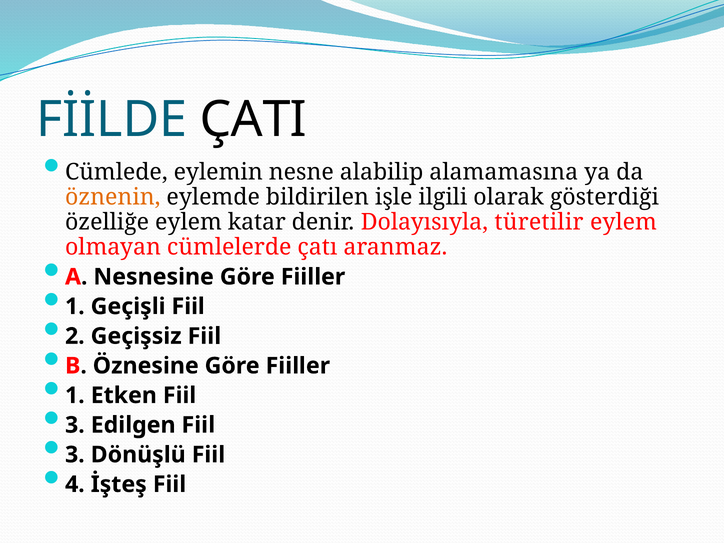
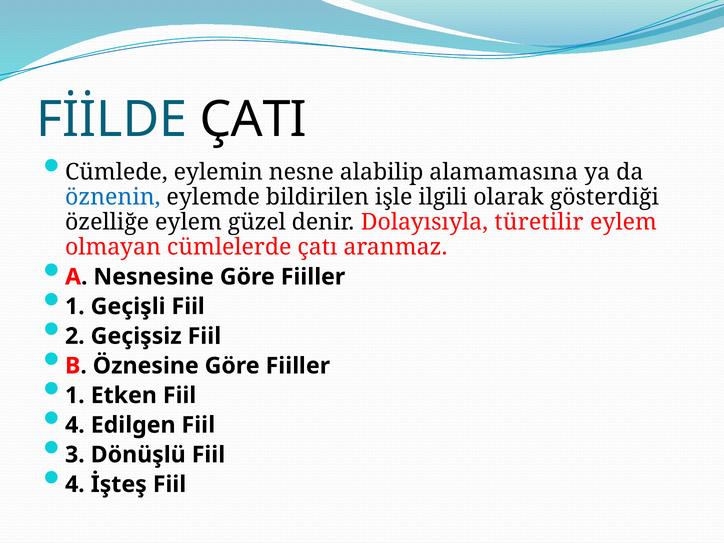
öznenin colour: orange -> blue
katar: katar -> güzel
3 at (75, 425): 3 -> 4
